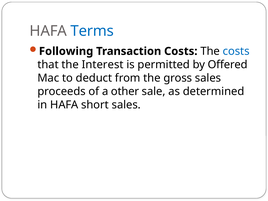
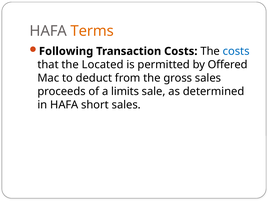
Terms colour: blue -> orange
Interest: Interest -> Located
other: other -> limits
